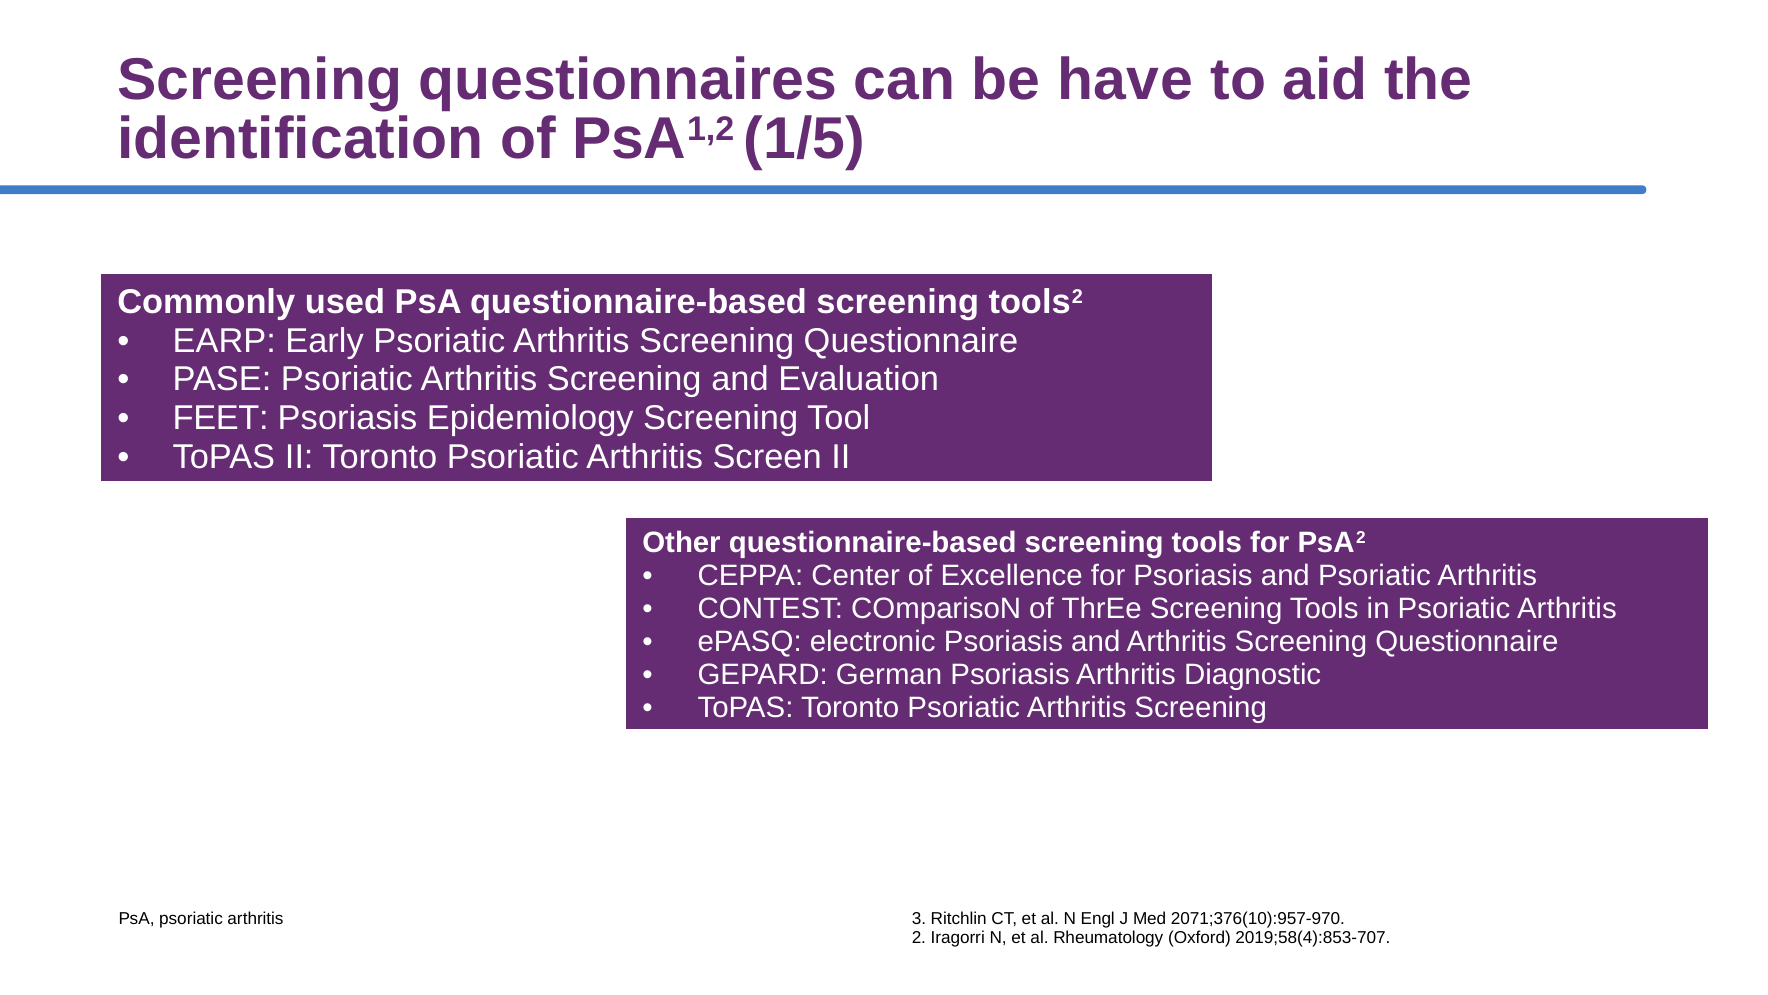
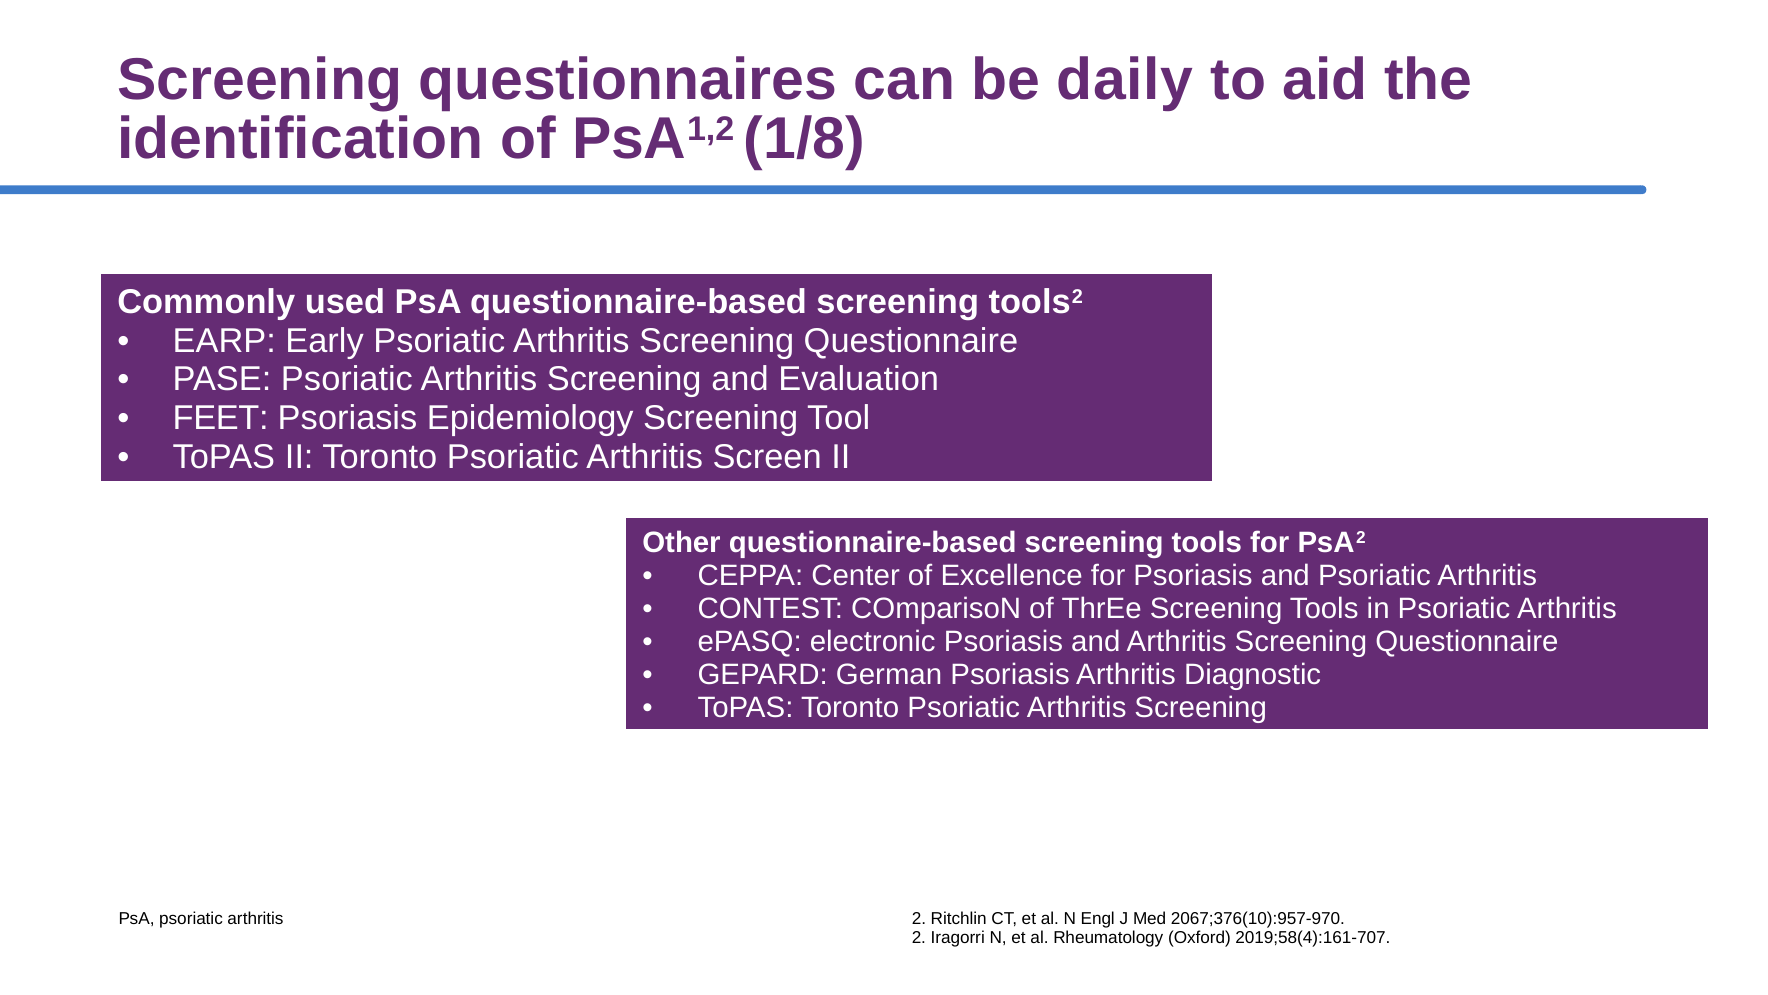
have: have -> daily
1/5: 1/5 -> 1/8
arthritis 3: 3 -> 2
2071;376(10):957-970: 2071;376(10):957-970 -> 2067;376(10):957-970
2019;58(4):853-707: 2019;58(4):853-707 -> 2019;58(4):161-707
